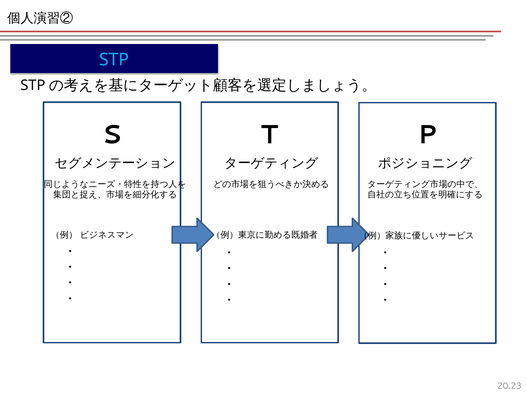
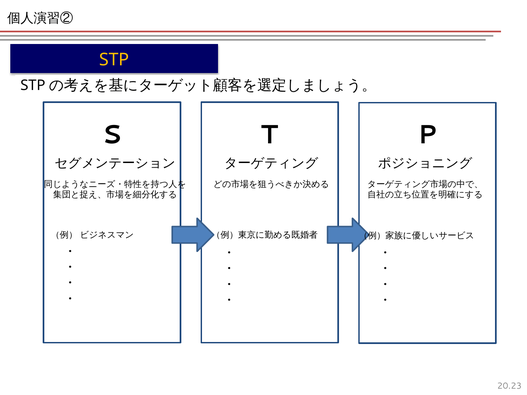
STP colour: light blue -> yellow
